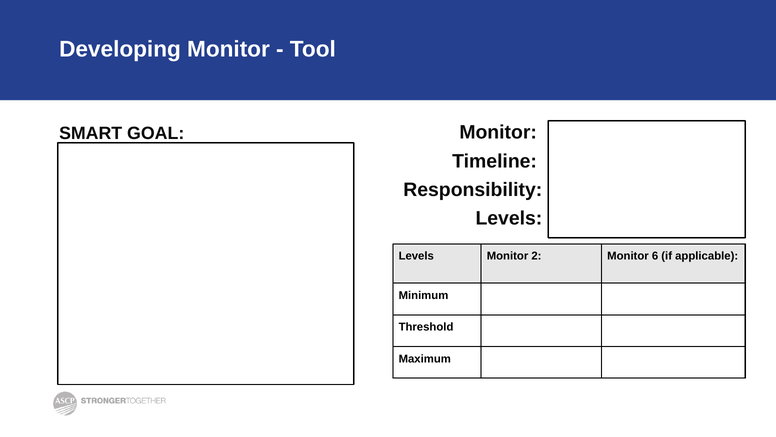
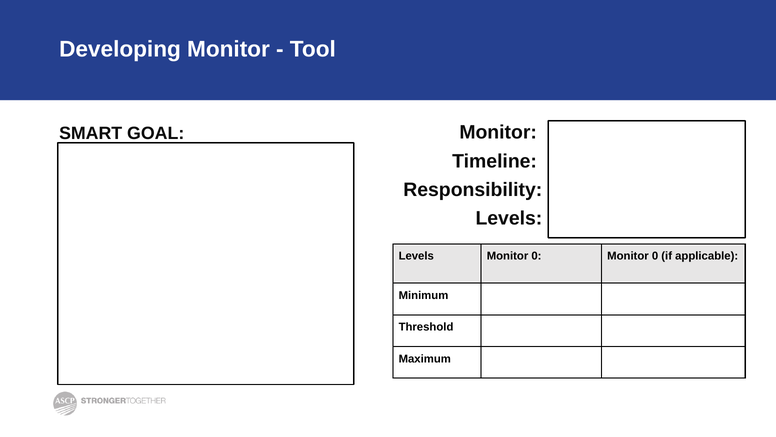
Levels Monitor 2: 2 -> 0
6 at (655, 256): 6 -> 0
